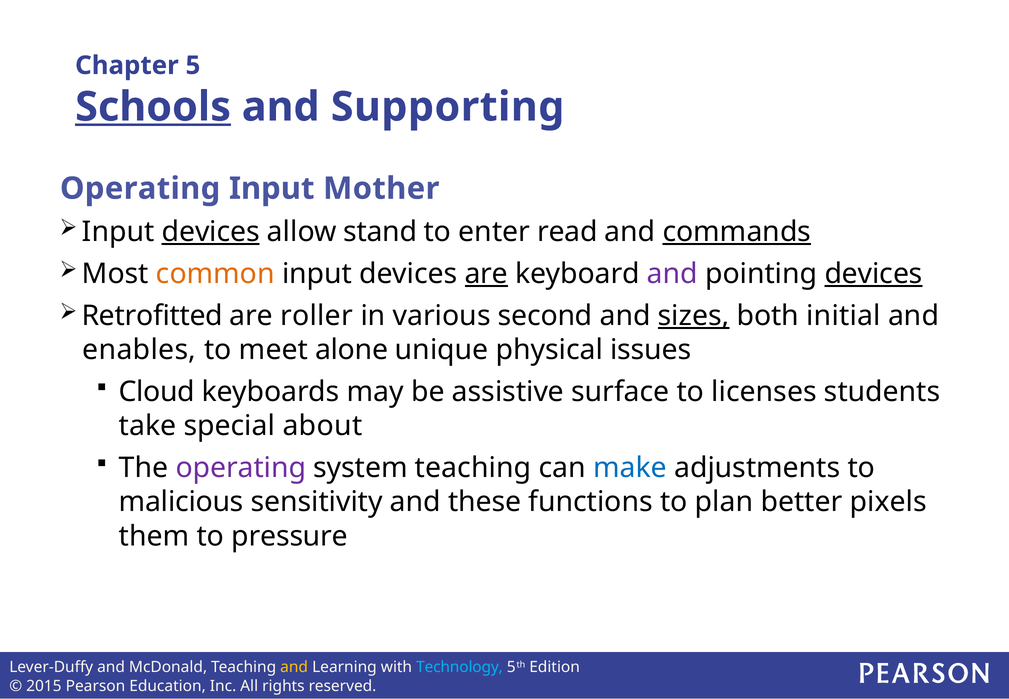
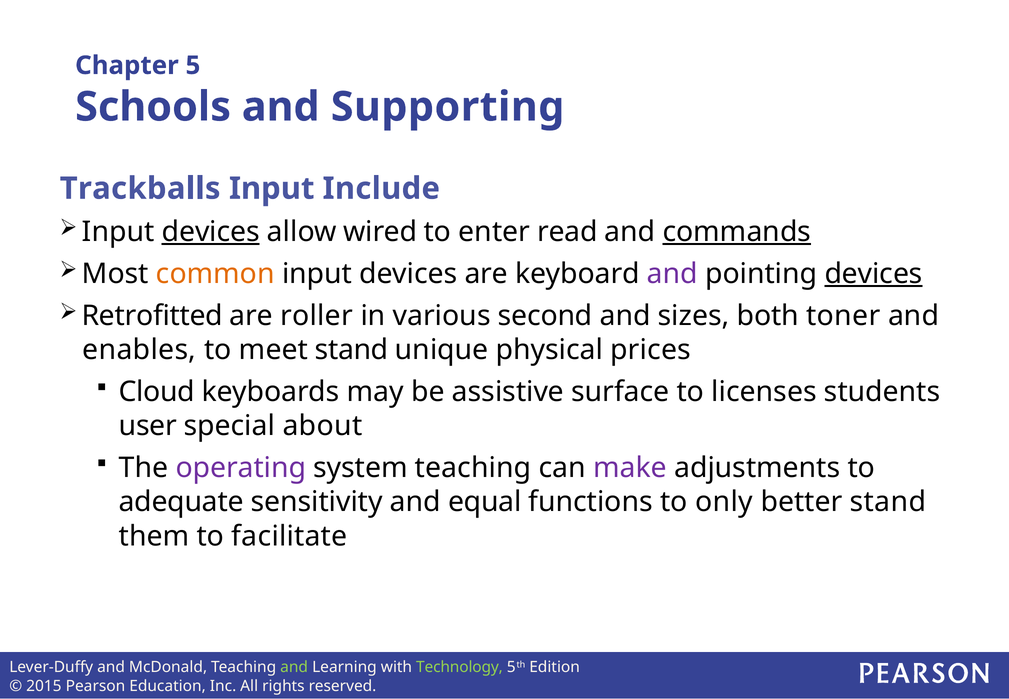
Schools underline: present -> none
Operating at (140, 188): Operating -> Trackballs
Mother: Mother -> Include
stand: stand -> wired
are at (486, 274) underline: present -> none
sizes underline: present -> none
initial: initial -> toner
meet alone: alone -> stand
issues: issues -> prices
take: take -> user
make colour: blue -> purple
malicious: malicious -> adequate
these: these -> equal
plan: plan -> only
better pixels: pixels -> stand
pressure: pressure -> facilitate
and at (294, 667) colour: yellow -> light green
Technology colour: light blue -> light green
